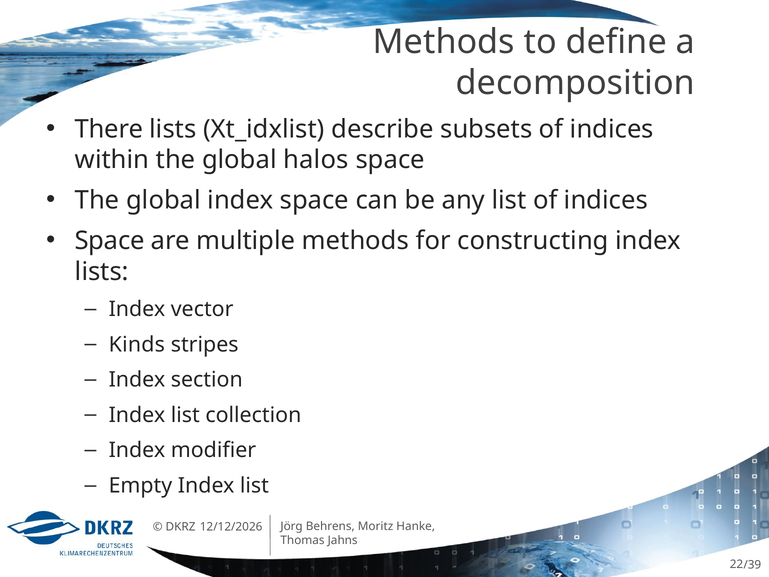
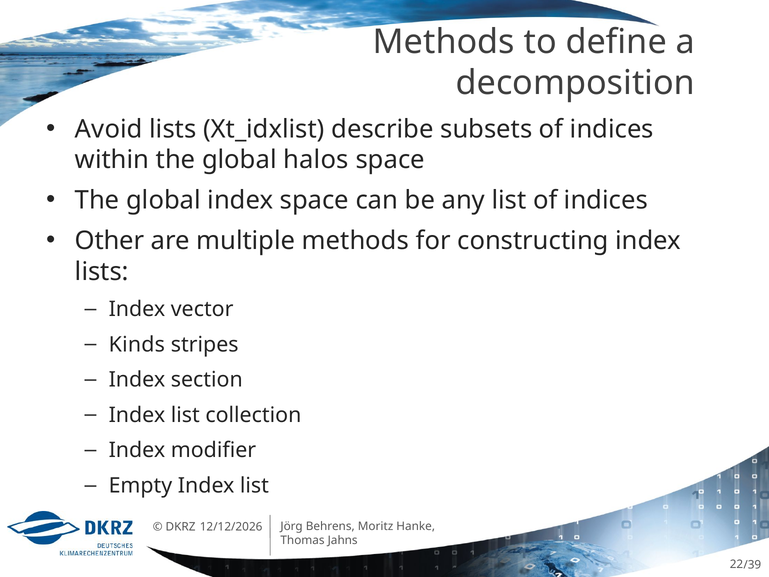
There: There -> Avoid
Space at (110, 241): Space -> Other
